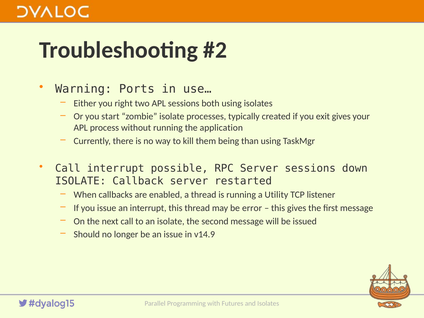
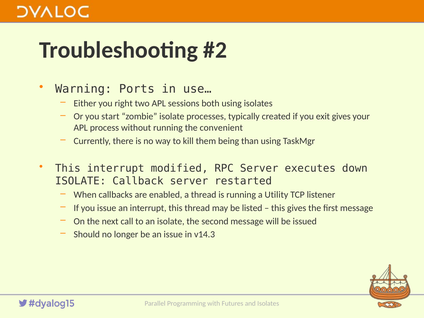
application: application -> convenient
Call at (68, 168): Call -> This
possible: possible -> modified
Server sessions: sessions -> executes
error: error -> listed
v14.9: v14.9 -> v14.3
